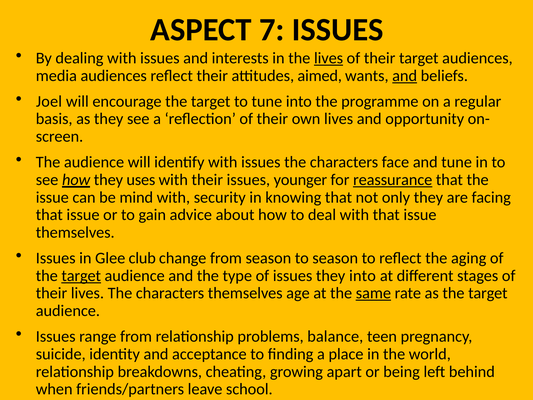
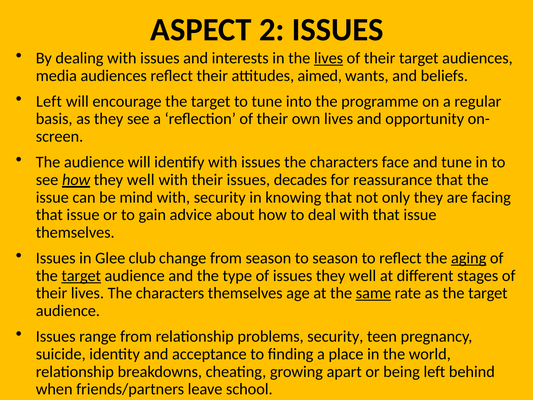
7: 7 -> 2
and at (405, 76) underline: present -> none
Joel at (49, 101): Joel -> Left
how they uses: uses -> well
younger: younger -> decades
reassurance underline: present -> none
aging underline: none -> present
issues they into: into -> well
problems balance: balance -> security
